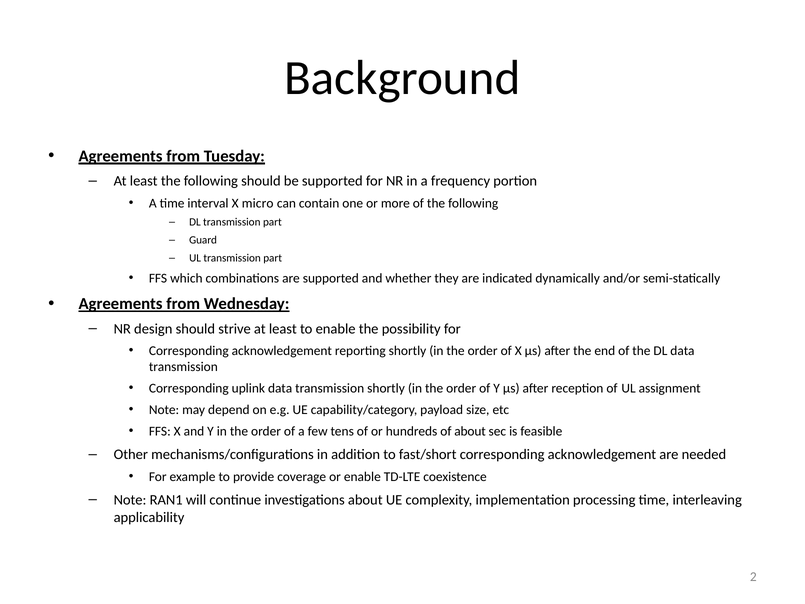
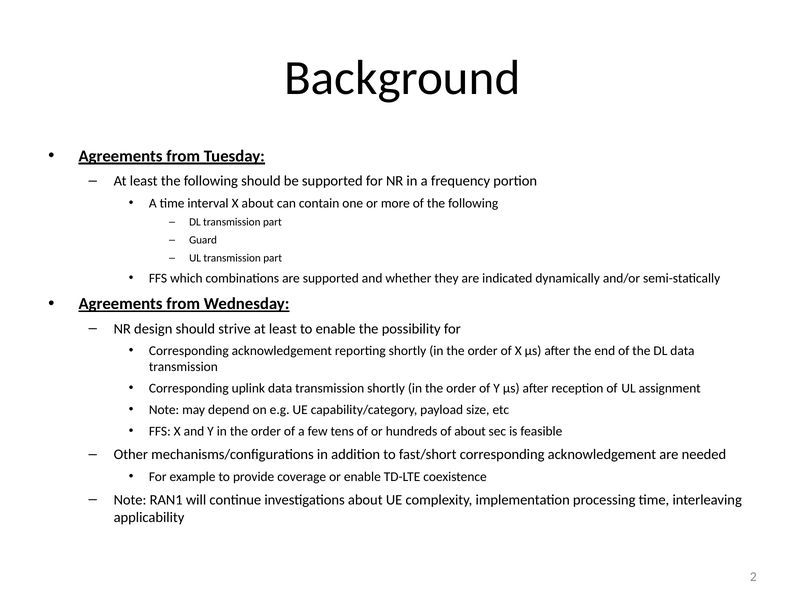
X micro: micro -> about
